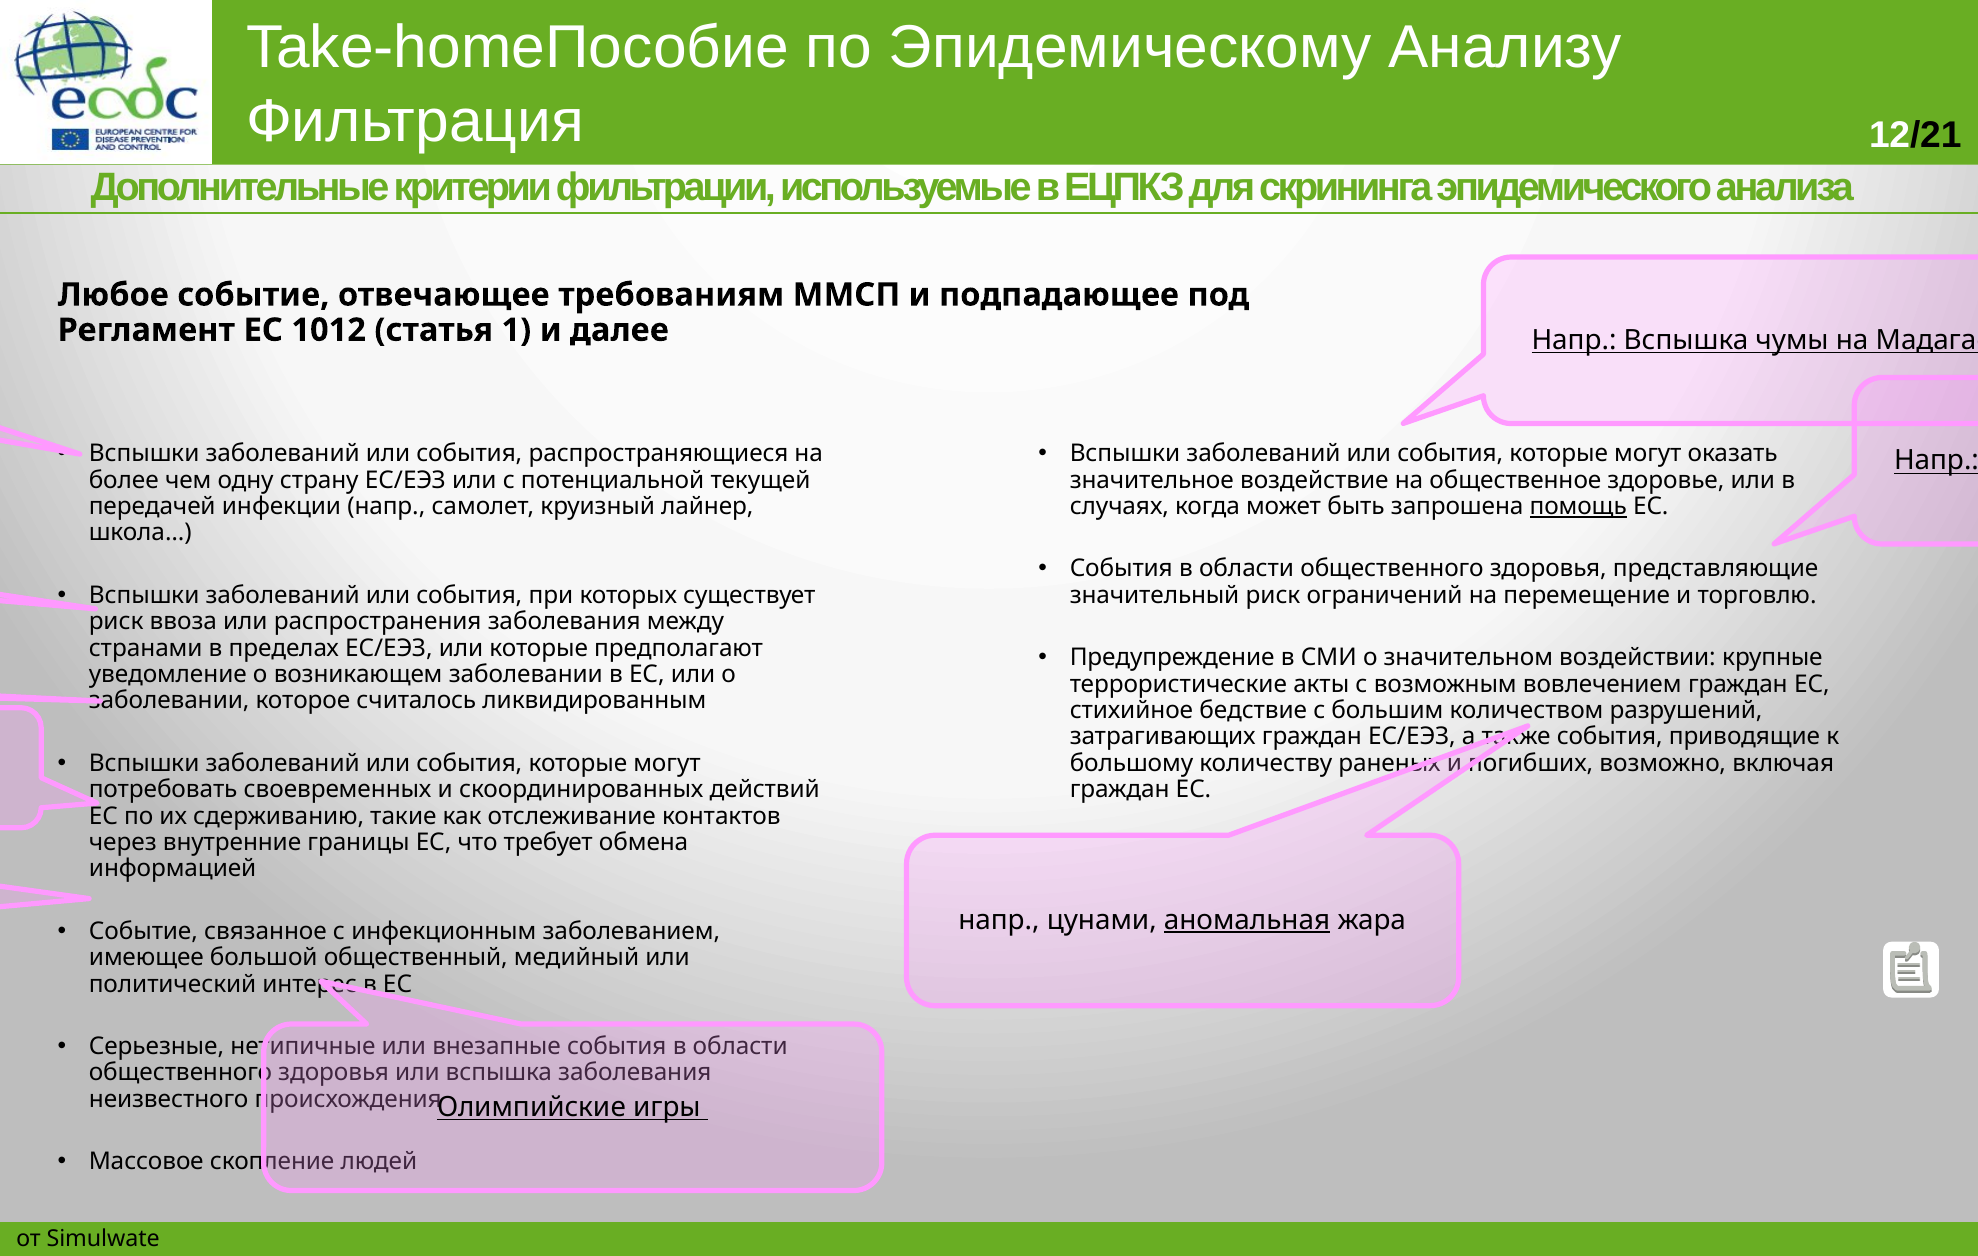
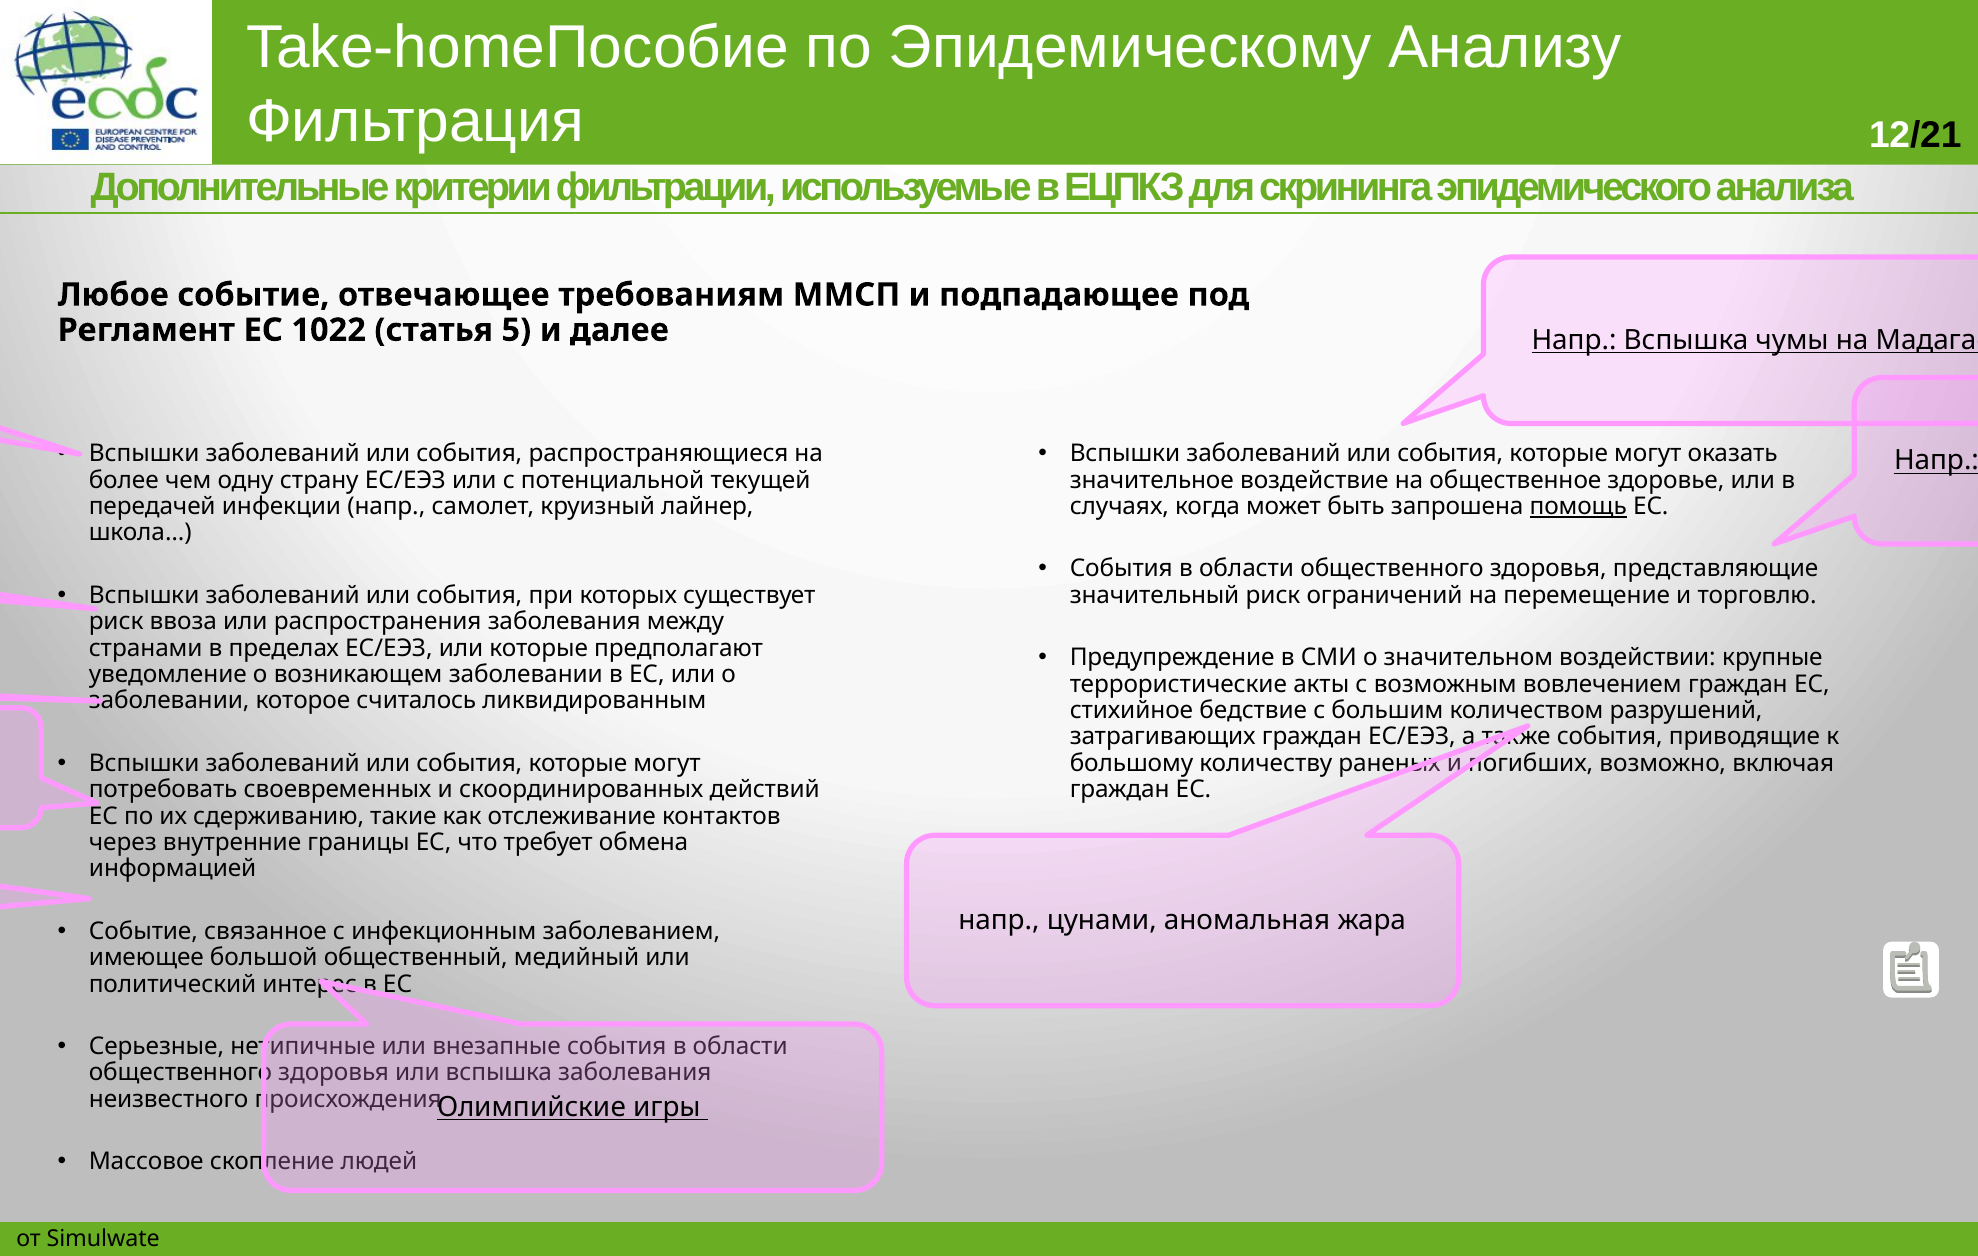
1012: 1012 -> 1022
1: 1 -> 5
аномальная underline: present -> none
